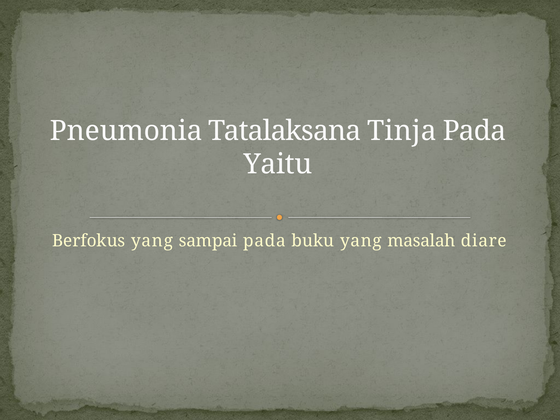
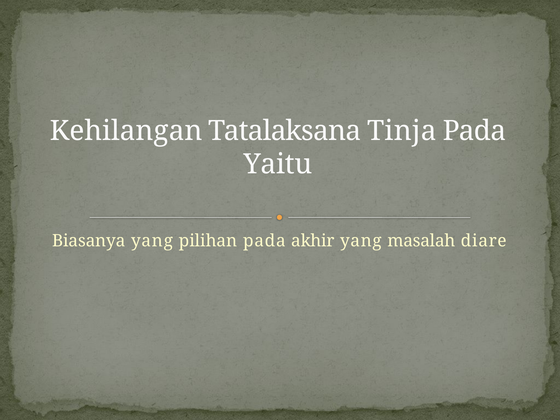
Pneumonia: Pneumonia -> Kehilangan
Berfokus: Berfokus -> Biasanya
sampai: sampai -> pilihan
buku: buku -> akhir
